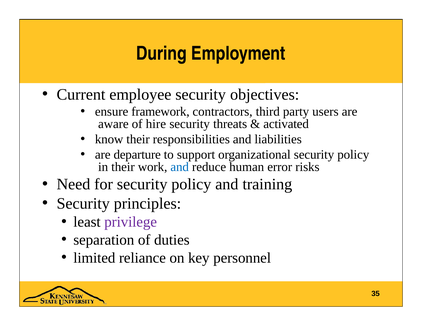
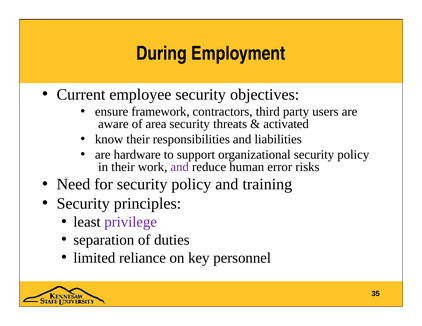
hire: hire -> area
departure: departure -> hardware
and at (180, 167) colour: blue -> purple
